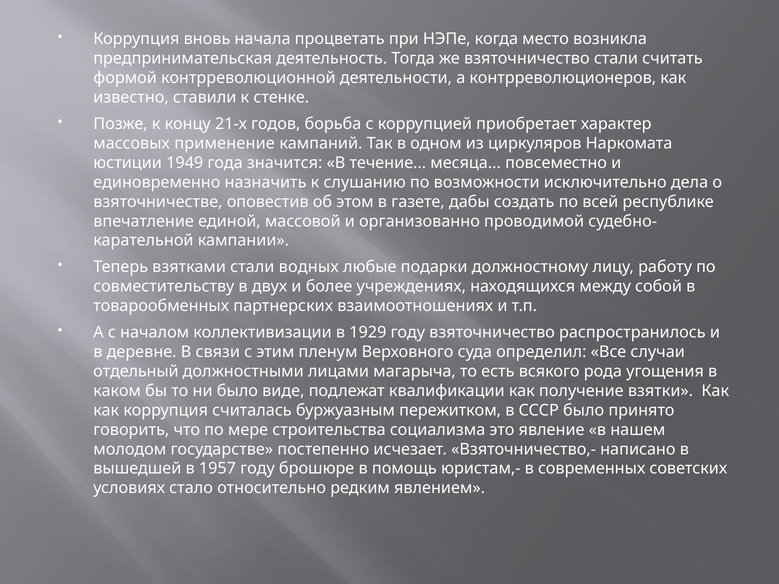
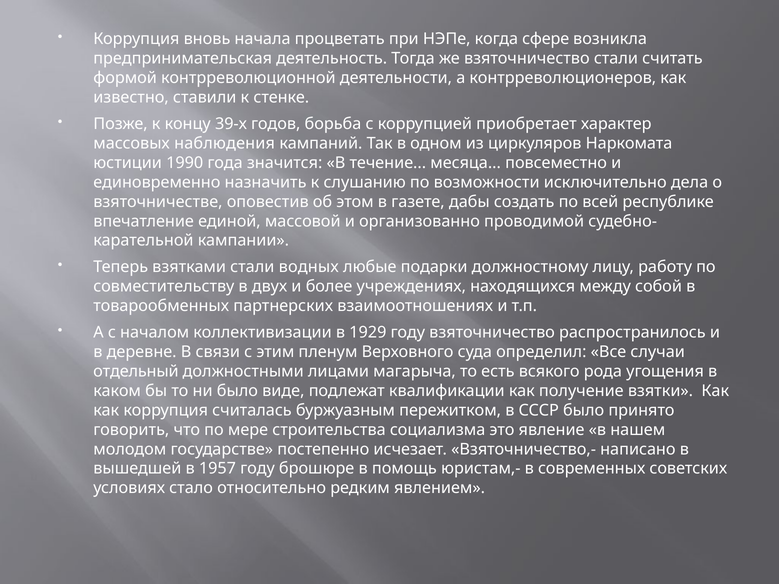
место: место -> сфере
21-х: 21-х -> 39-х
применение: применение -> наблюдения
1949: 1949 -> 1990
